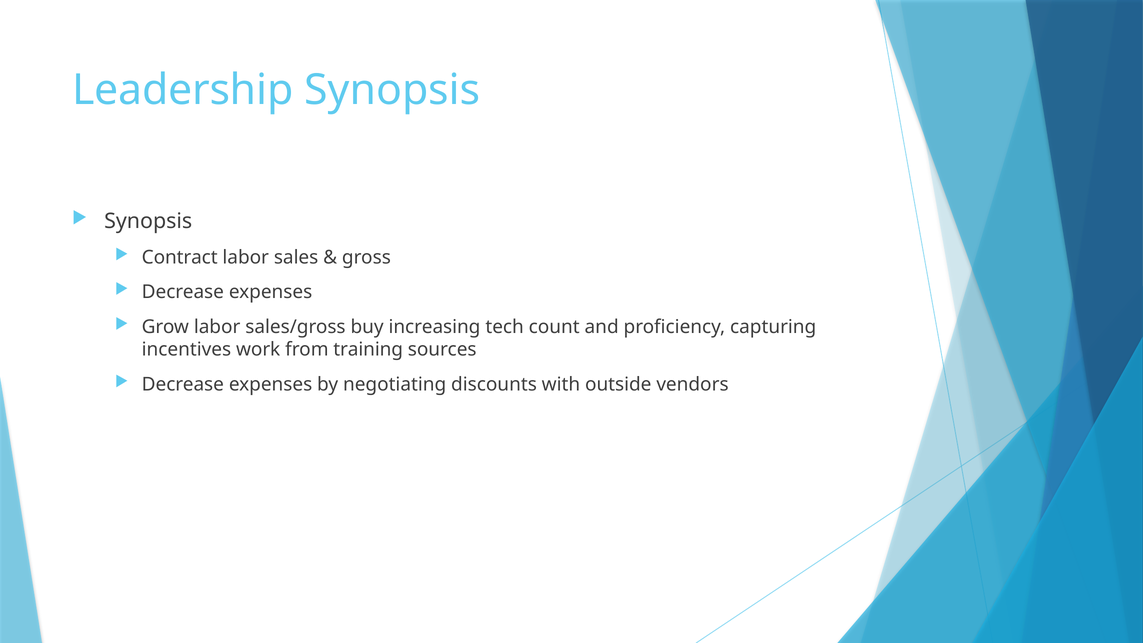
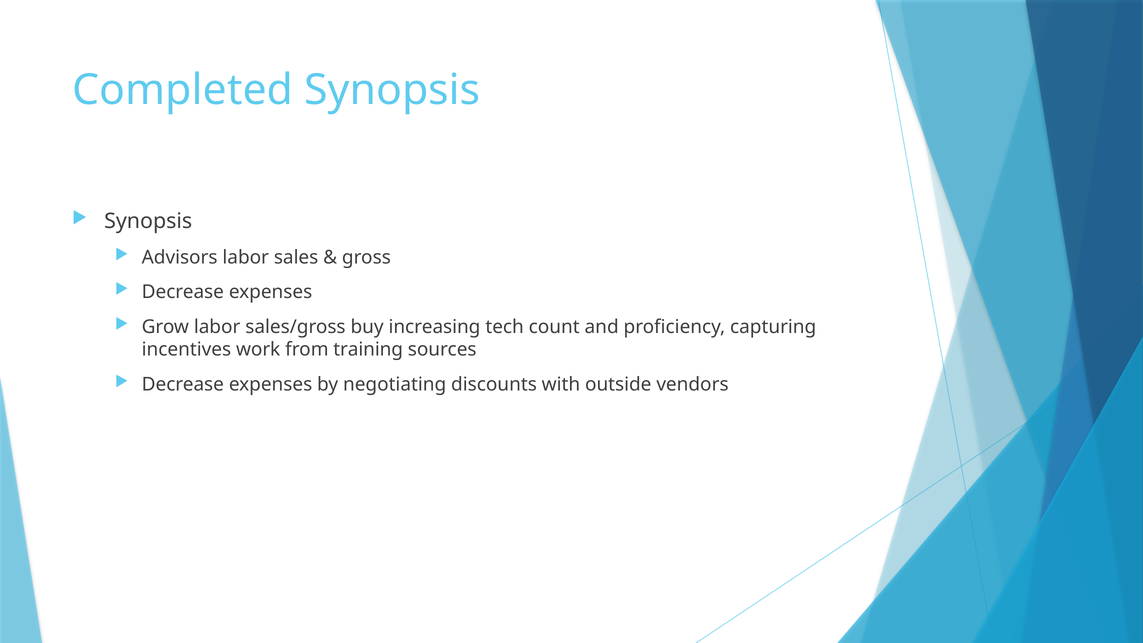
Leadership: Leadership -> Completed
Contract: Contract -> Advisors
